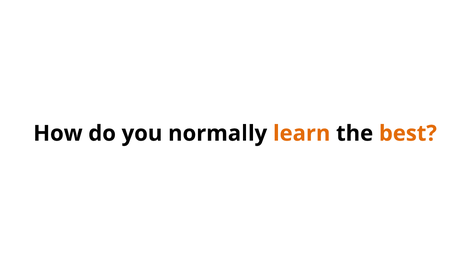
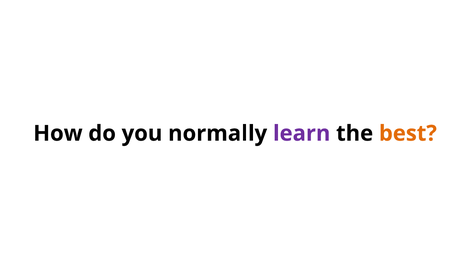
learn colour: orange -> purple
